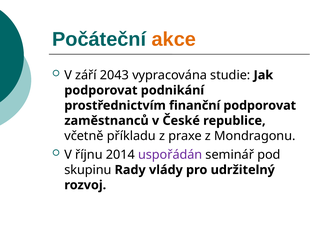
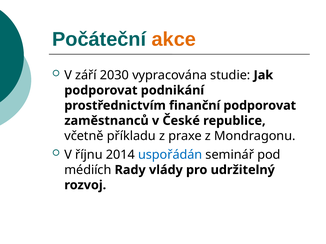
2043: 2043 -> 2030
uspořádán colour: purple -> blue
skupinu: skupinu -> médiích
